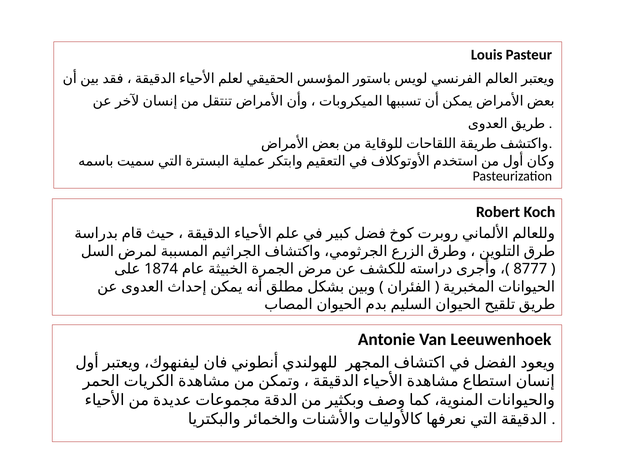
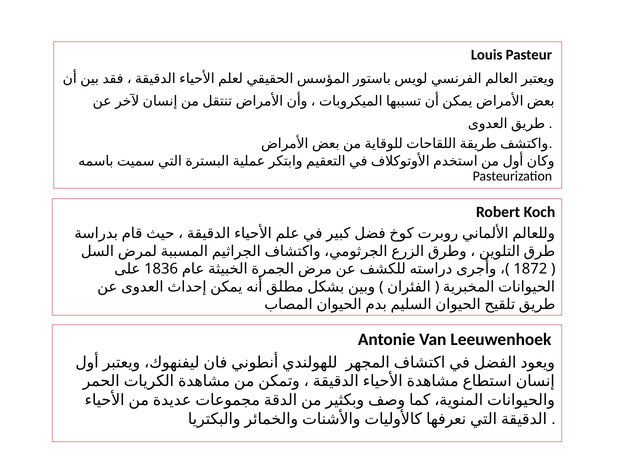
1874: 1874 -> 1836
8777: 8777 -> 1872
